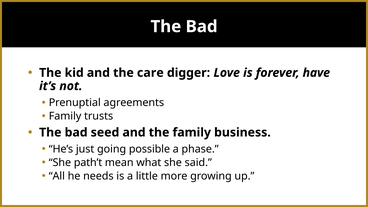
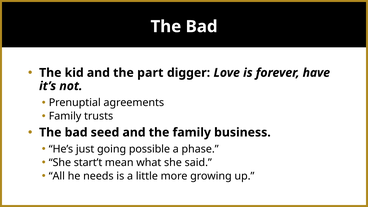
care: care -> part
path’t: path’t -> start’t
